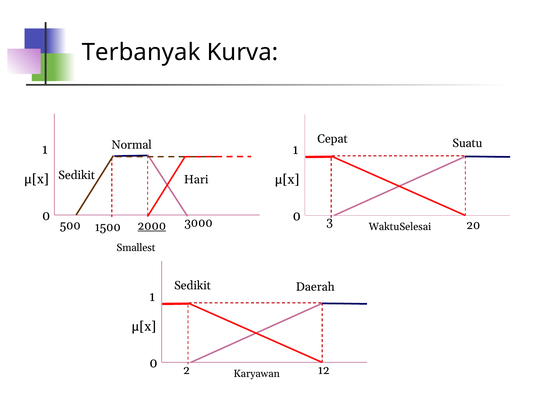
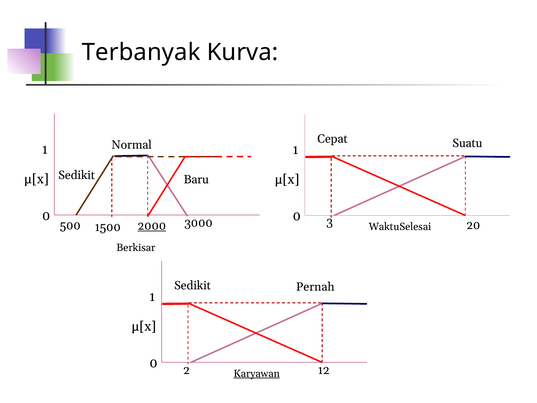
Hari: Hari -> Baru
Smallest: Smallest -> Berkisar
Daerah: Daerah -> Pernah
Karyawan underline: none -> present
